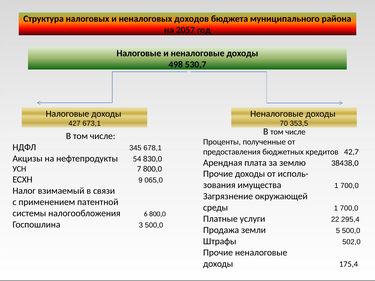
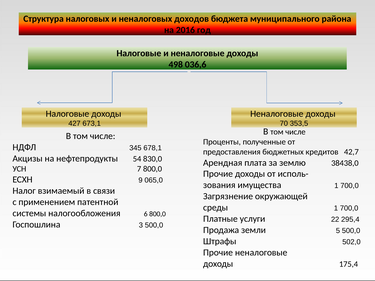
2057: 2057 -> 2016
530,7: 530,7 -> 036,6
